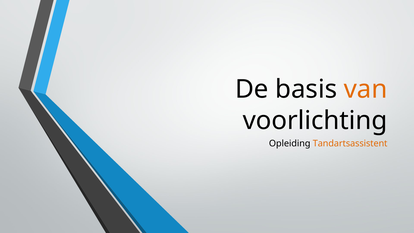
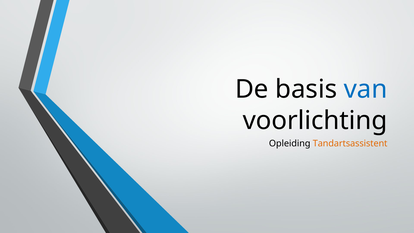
van colour: orange -> blue
